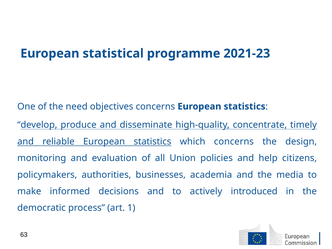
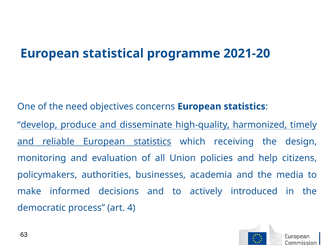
2021-23: 2021-23 -> 2021-20
concentrate: concentrate -> harmonized
which concerns: concerns -> receiving
1: 1 -> 4
